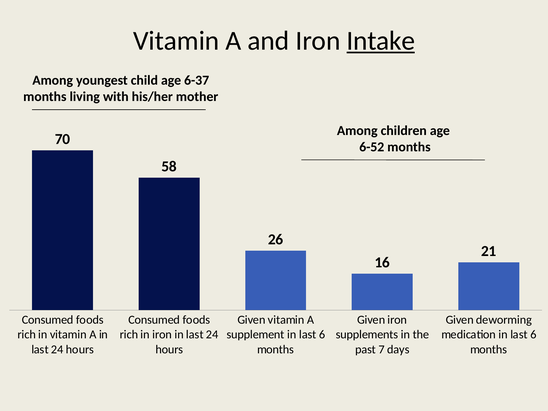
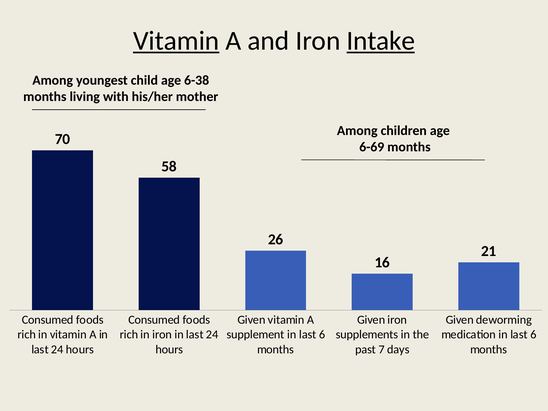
Vitamin at (176, 41) underline: none -> present
6-37: 6-37 -> 6-38
6-52: 6-52 -> 6-69
